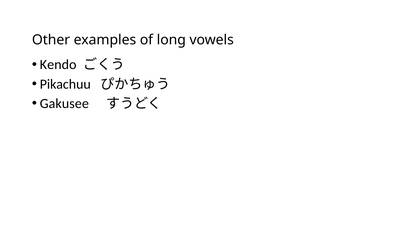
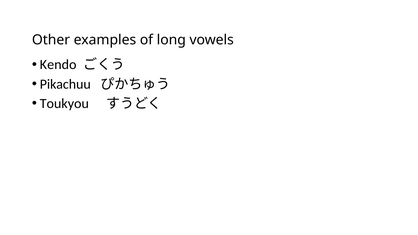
Gakusee: Gakusee -> Toukyou
